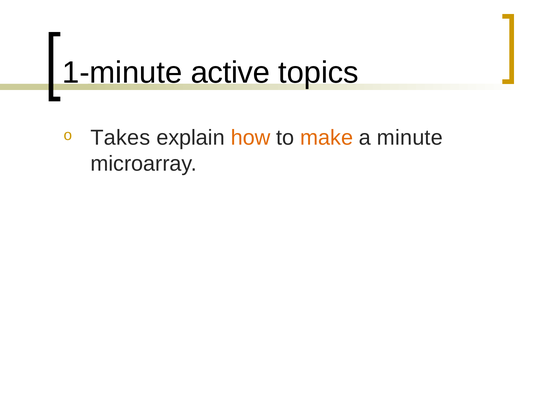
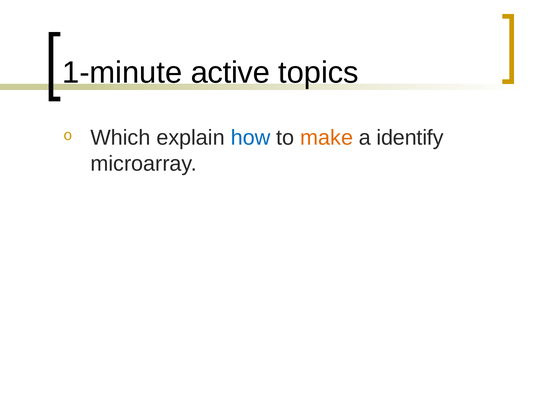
Takes: Takes -> Which
how colour: orange -> blue
minute: minute -> identify
